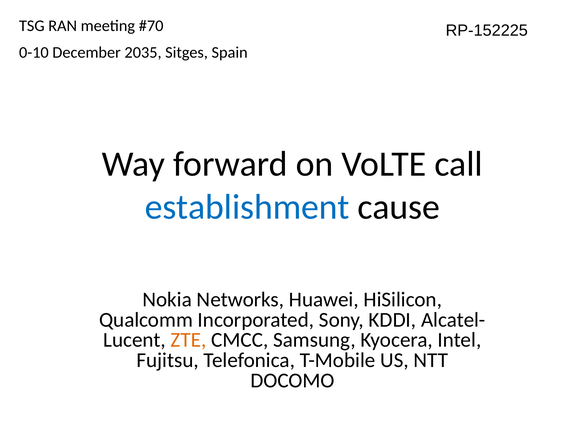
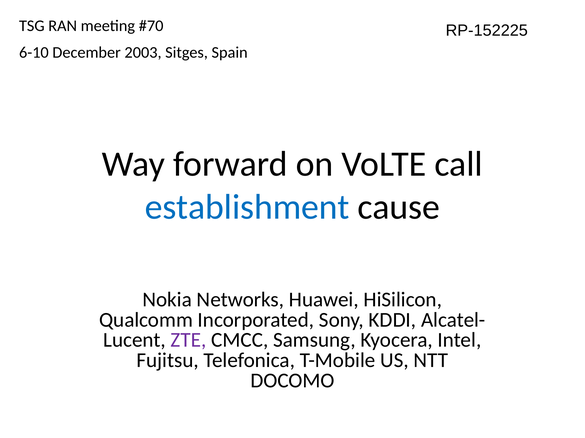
0-10: 0-10 -> 6-10
2035: 2035 -> 2003
ZTE colour: orange -> purple
